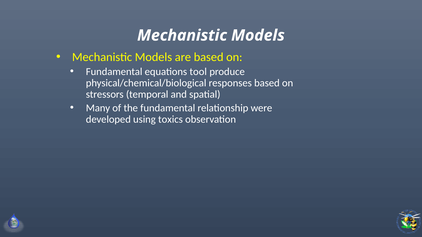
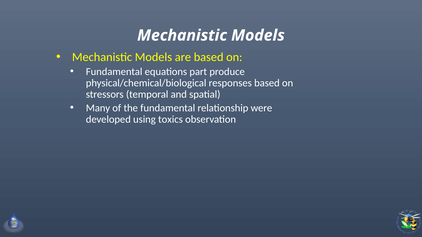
tool: tool -> part
